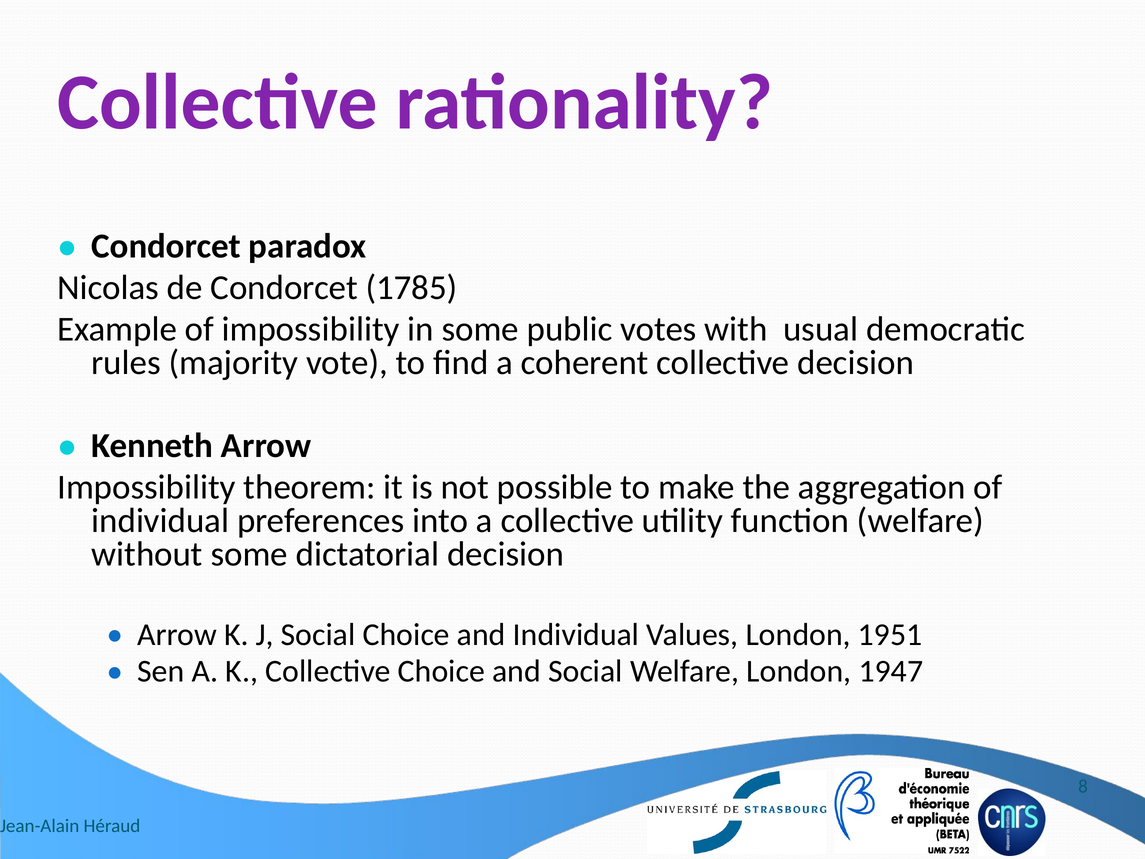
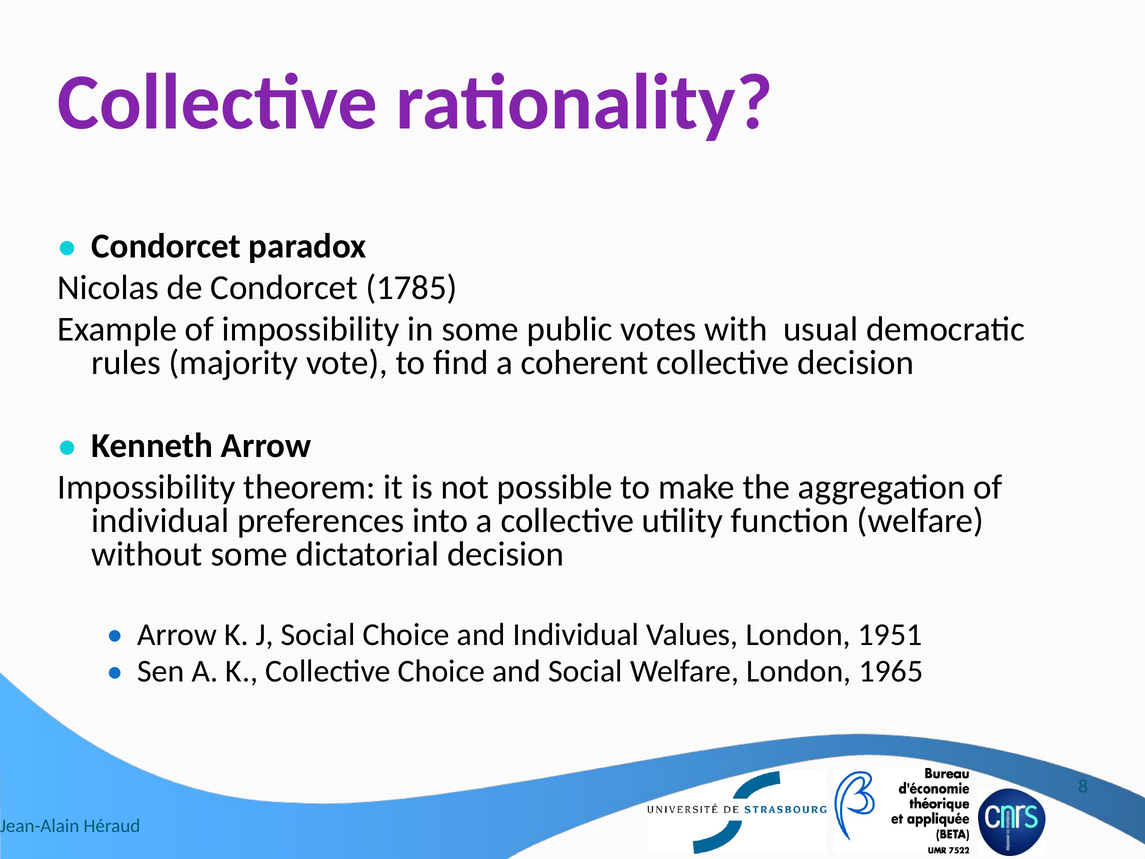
1947: 1947 -> 1965
